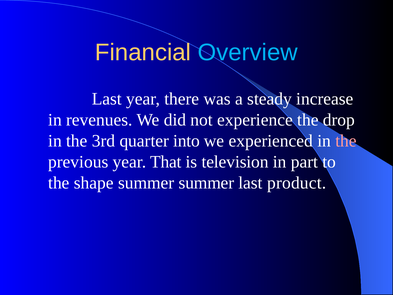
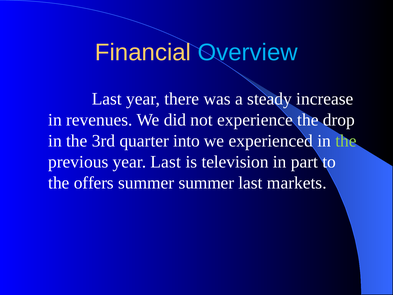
the at (346, 141) colour: pink -> light green
year That: That -> Last
shape: shape -> offers
product: product -> markets
